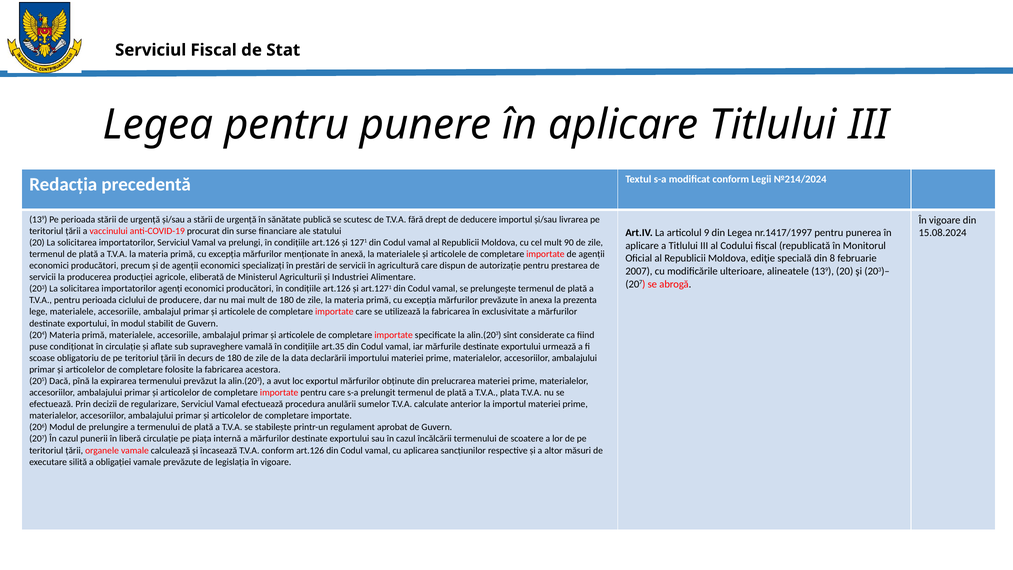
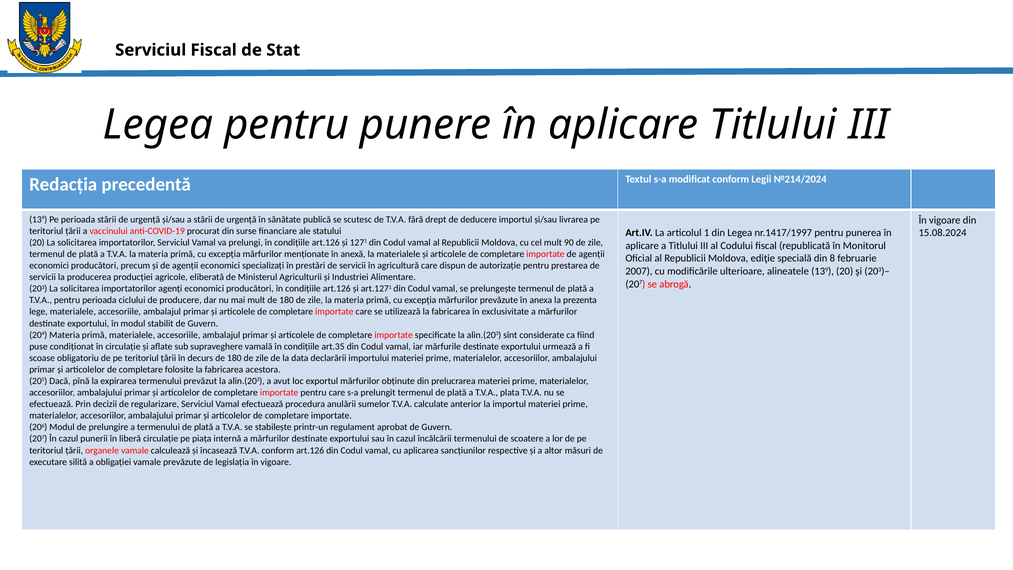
9: 9 -> 1
